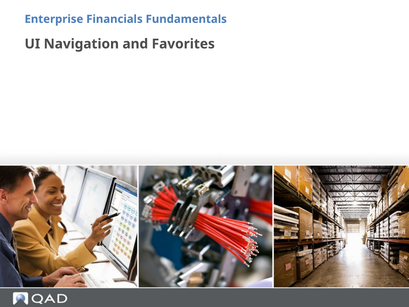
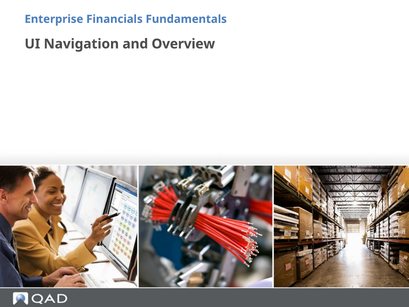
Favorites: Favorites -> Overview
